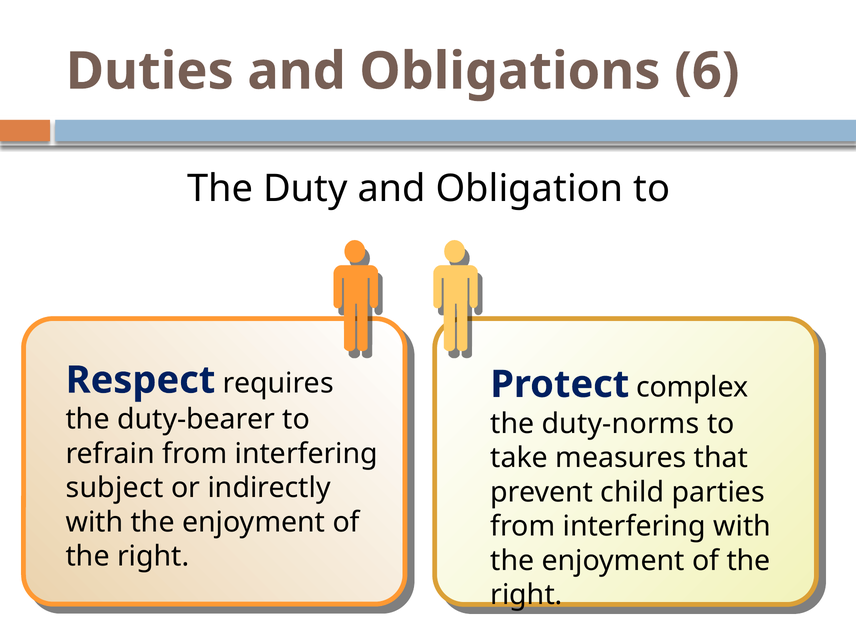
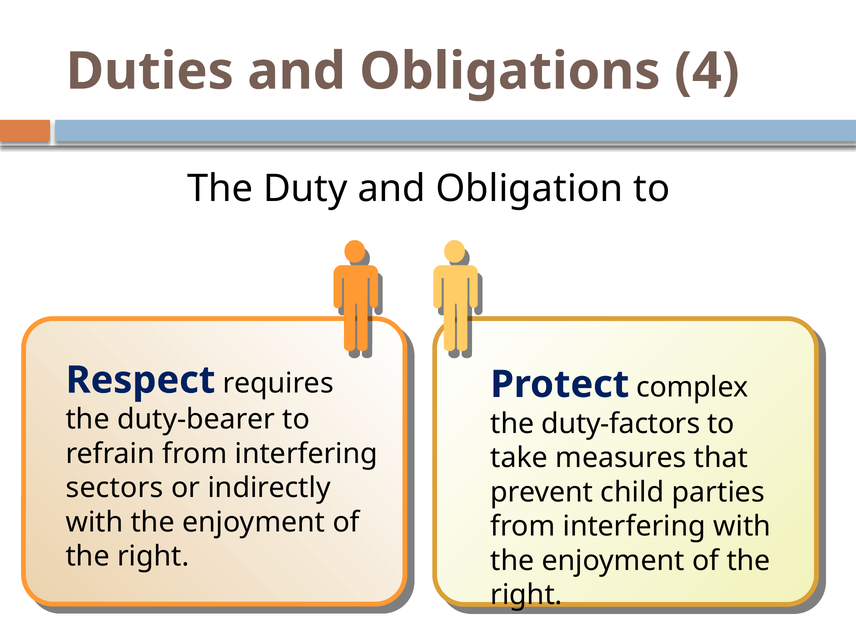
6: 6 -> 4
duty-norms: duty-norms -> duty-factors
subject: subject -> sectors
